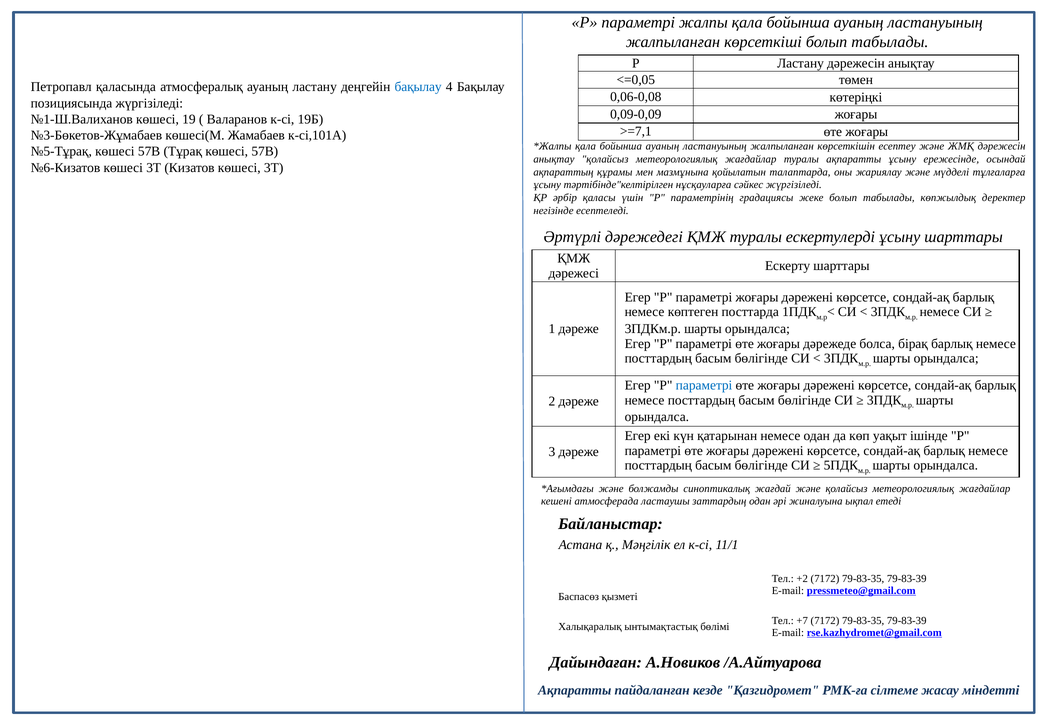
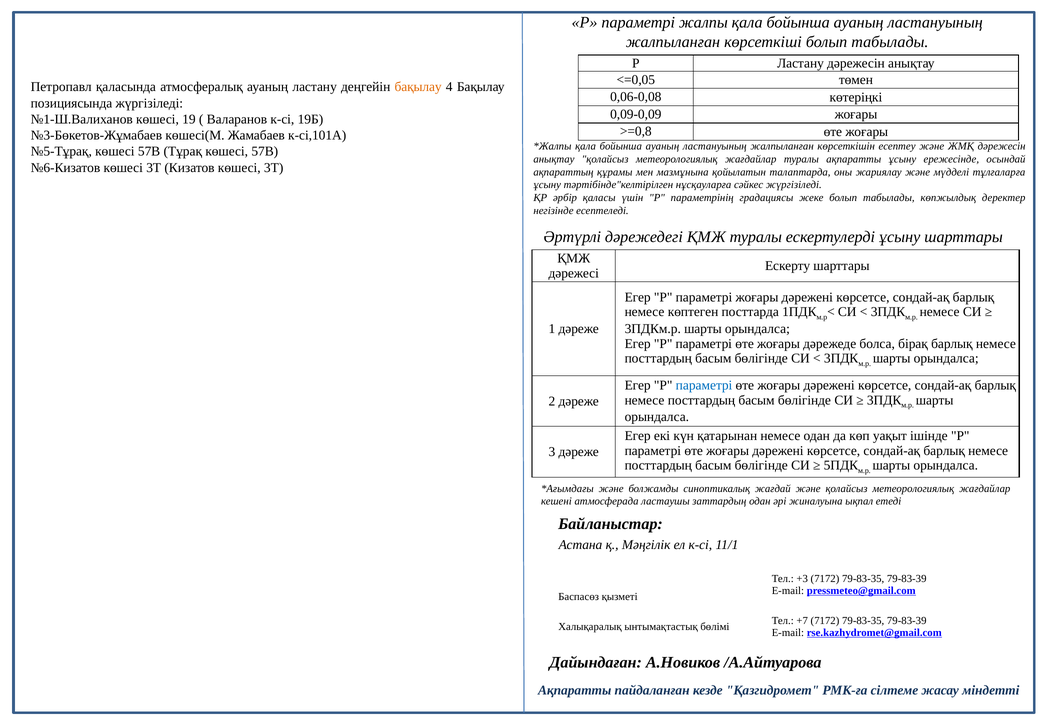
бақылау at (418, 87) colour: blue -> orange
>=7,1: >=7,1 -> >=0,8
+2: +2 -> +3
